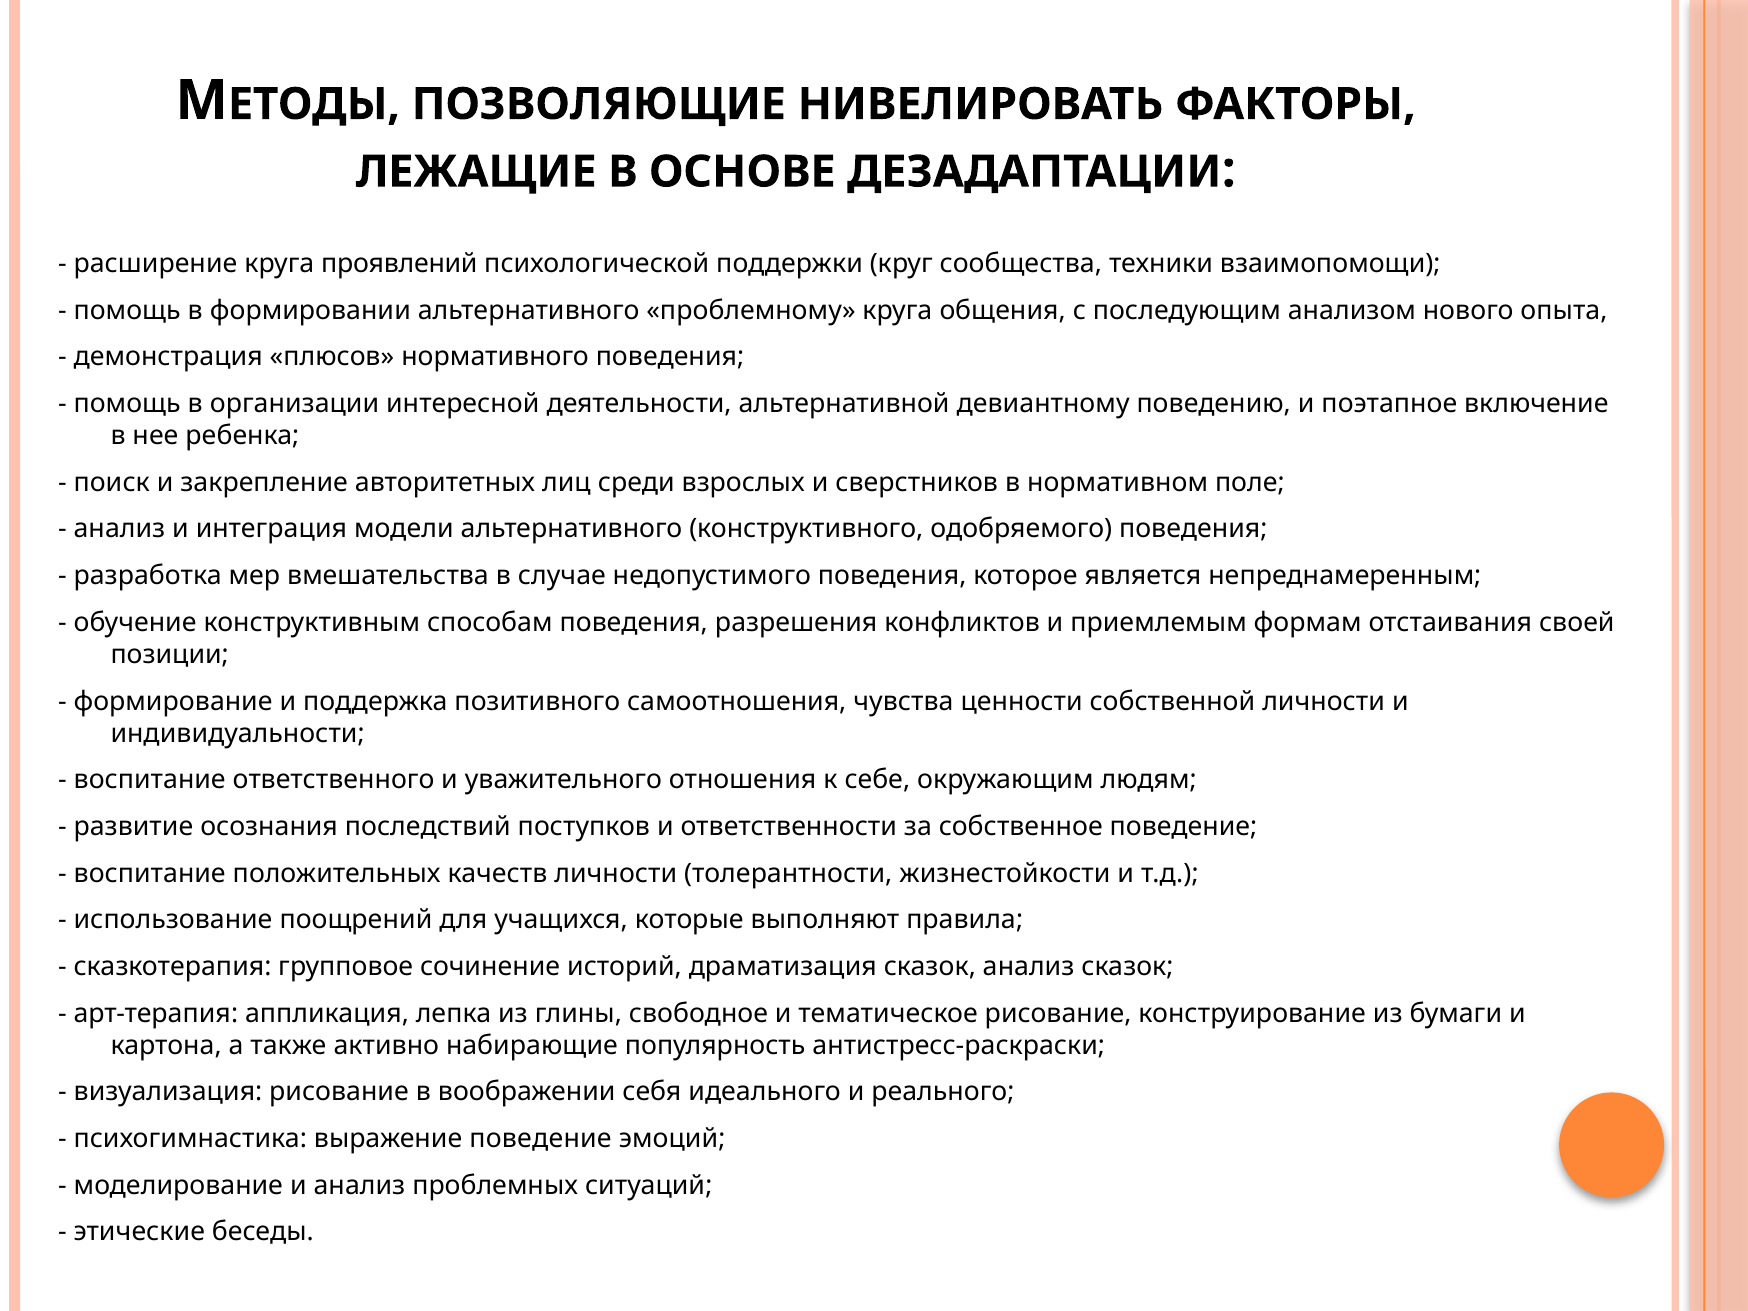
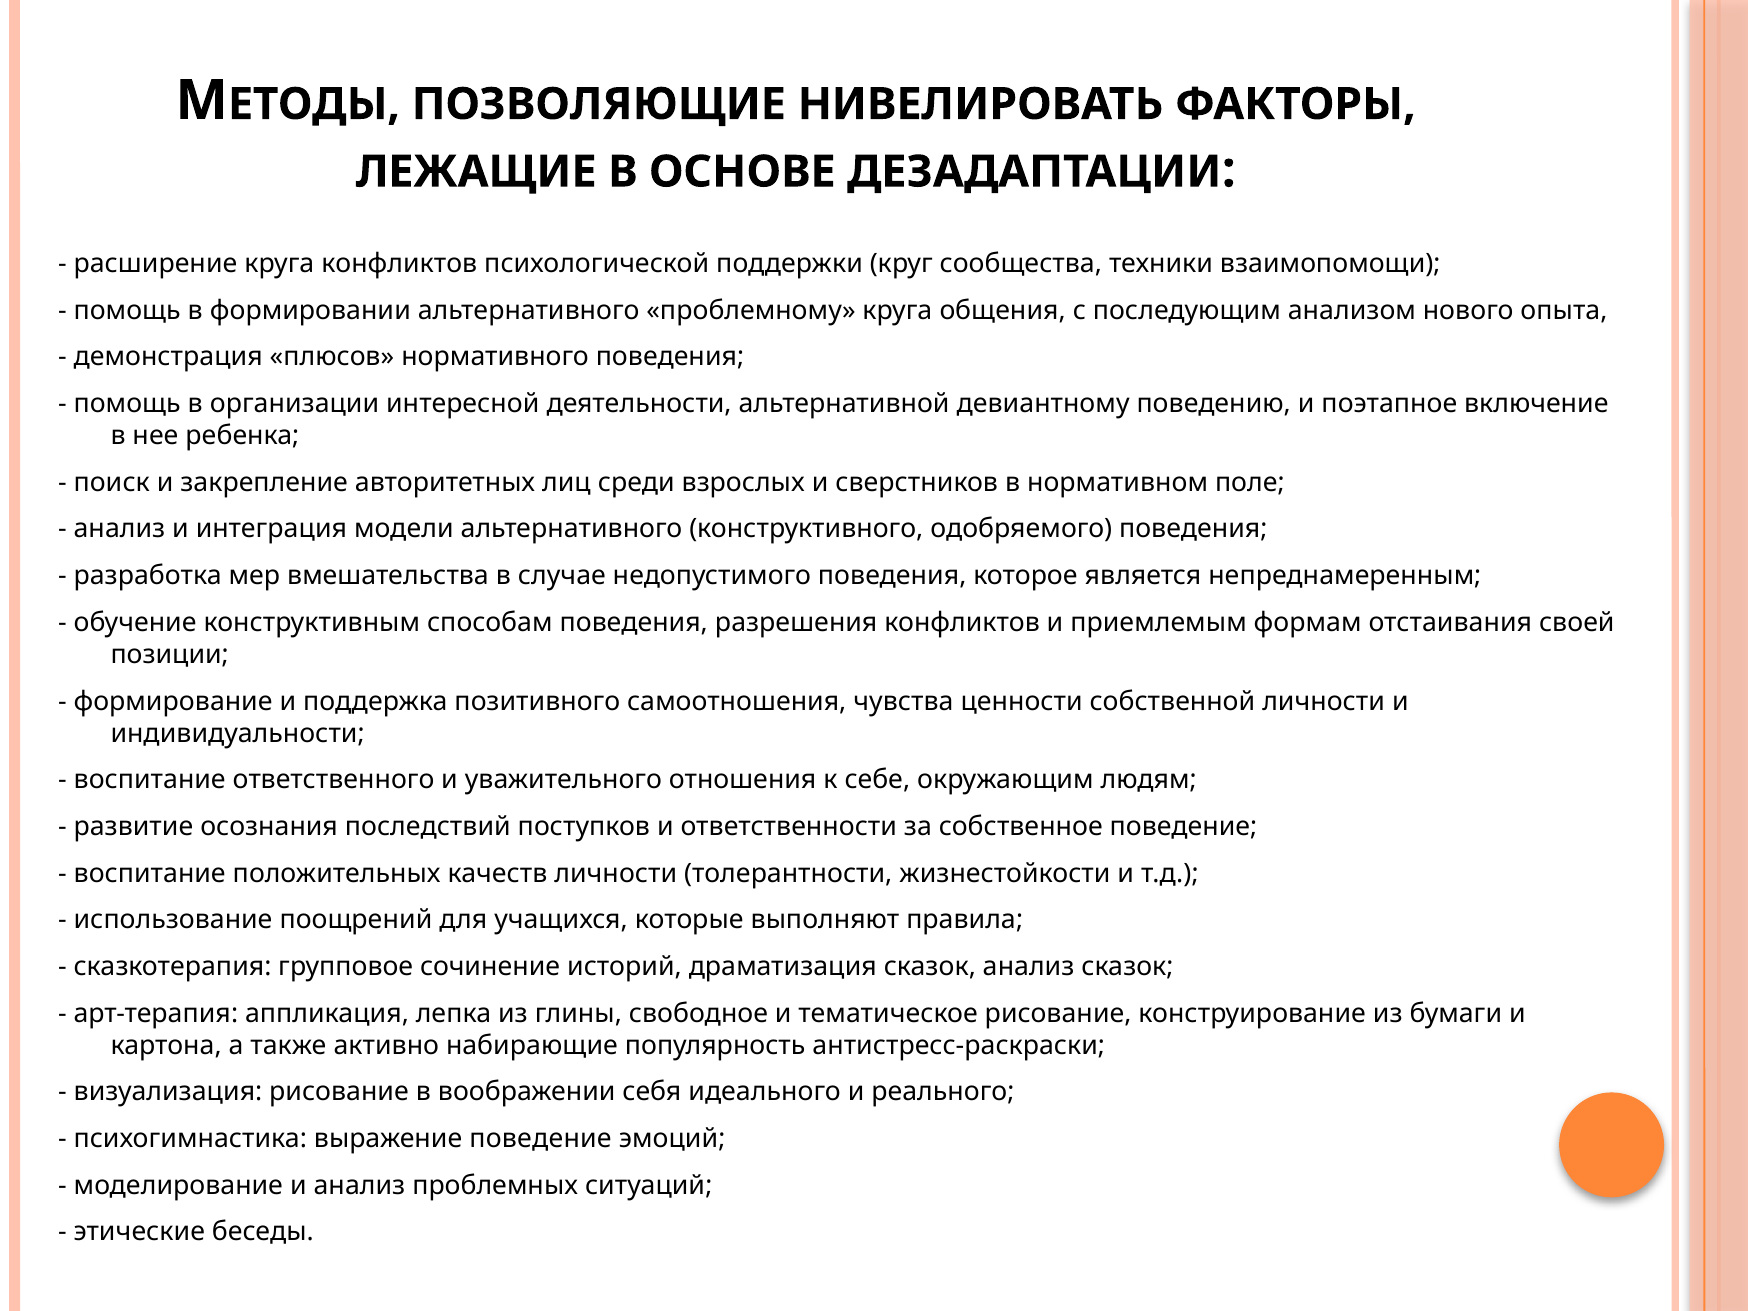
круга проявлений: проявлений -> конфликтов
